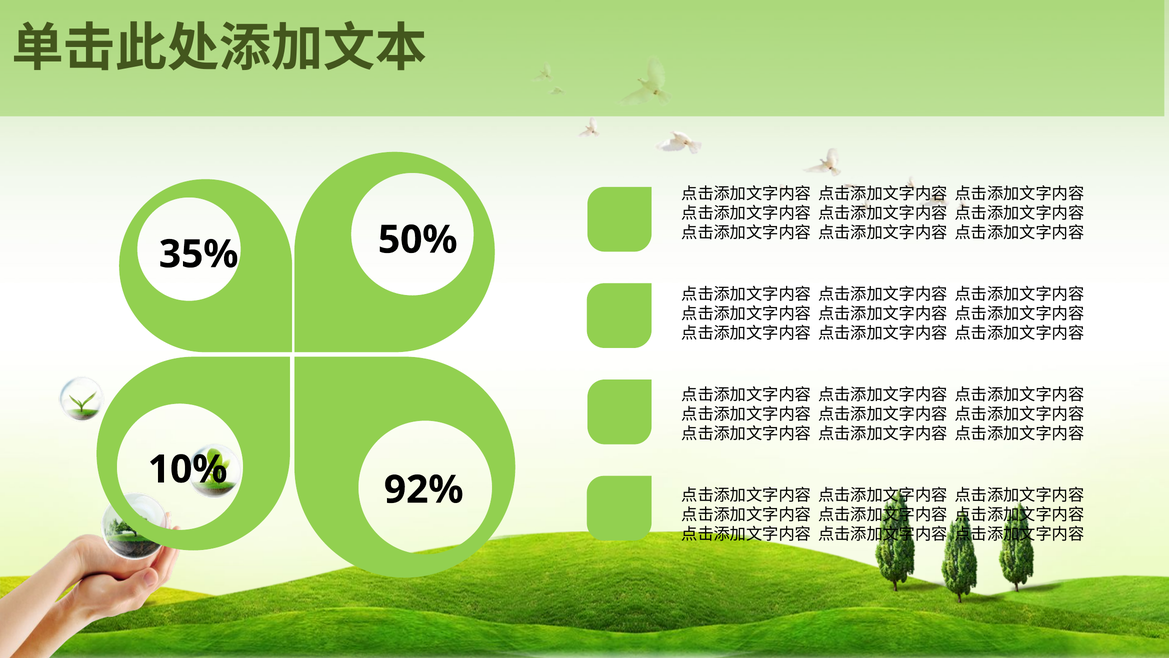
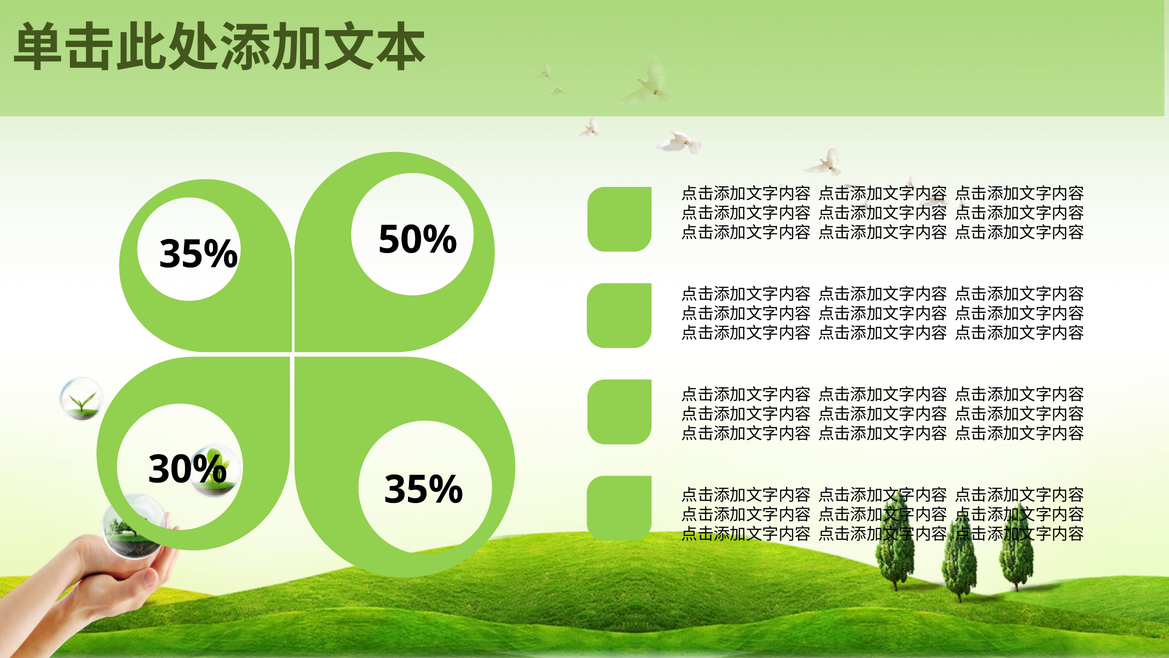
10%: 10% -> 30%
92% at (424, 489): 92% -> 35%
